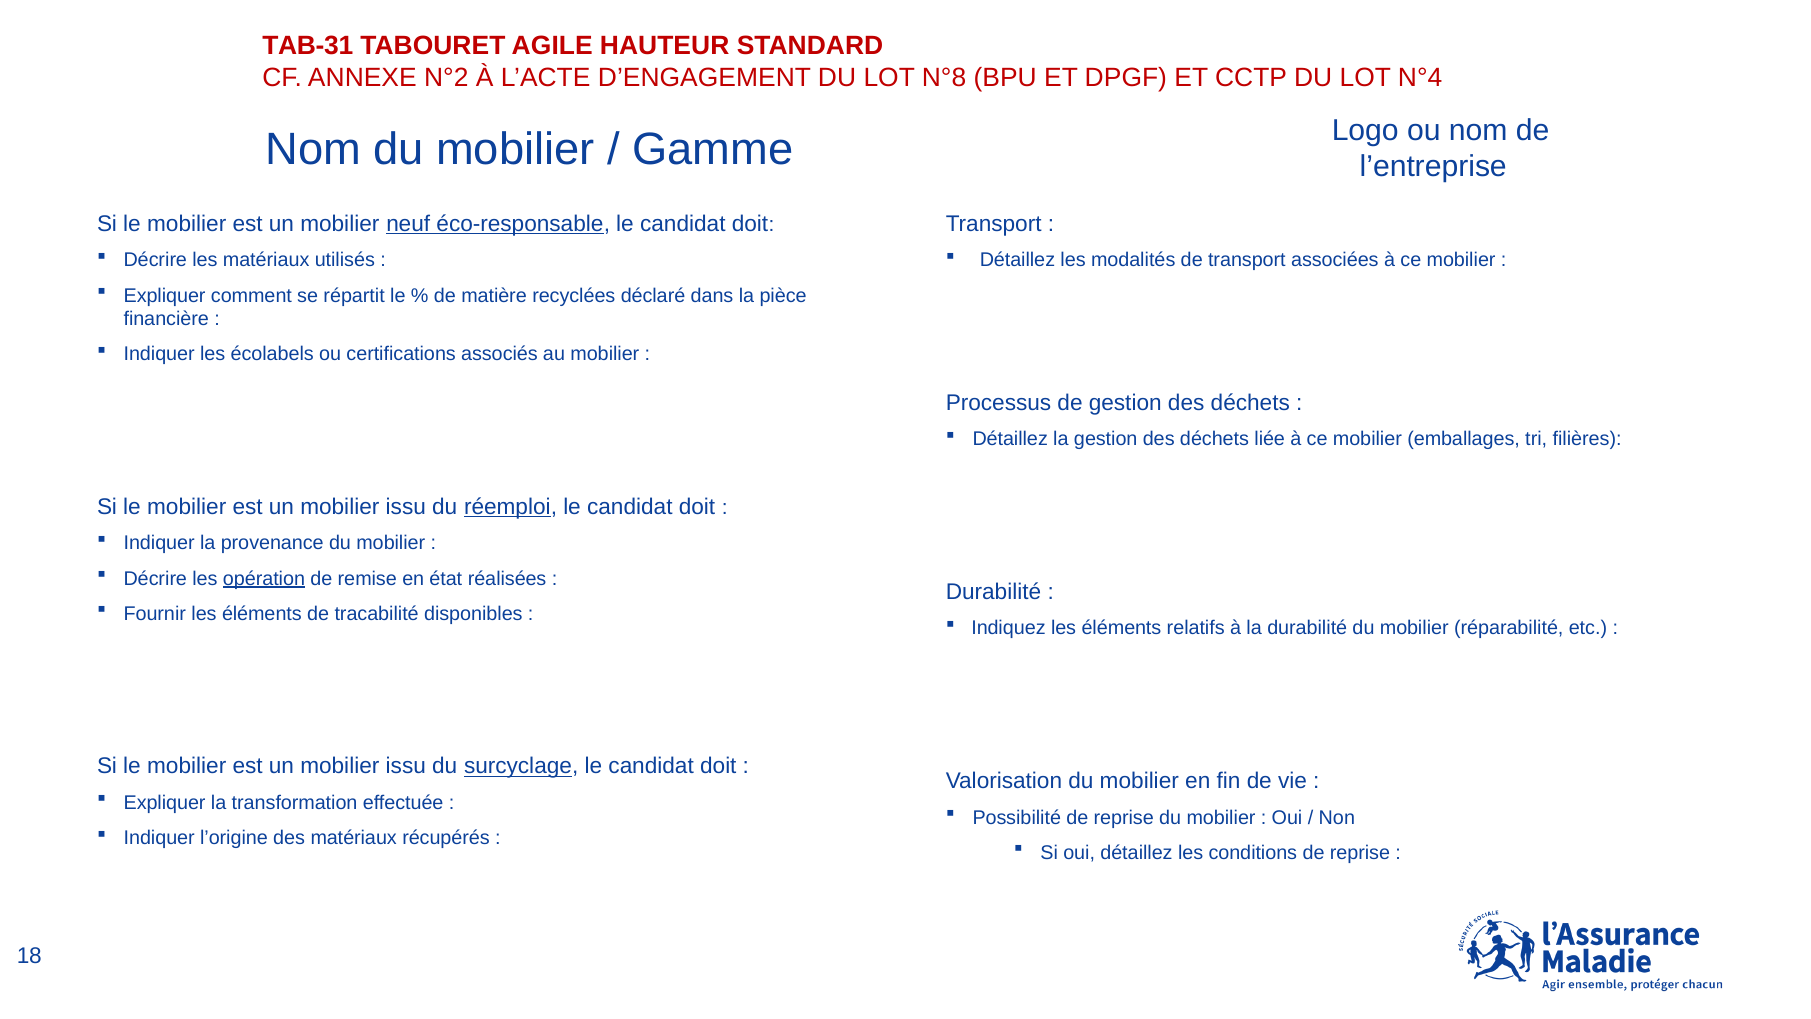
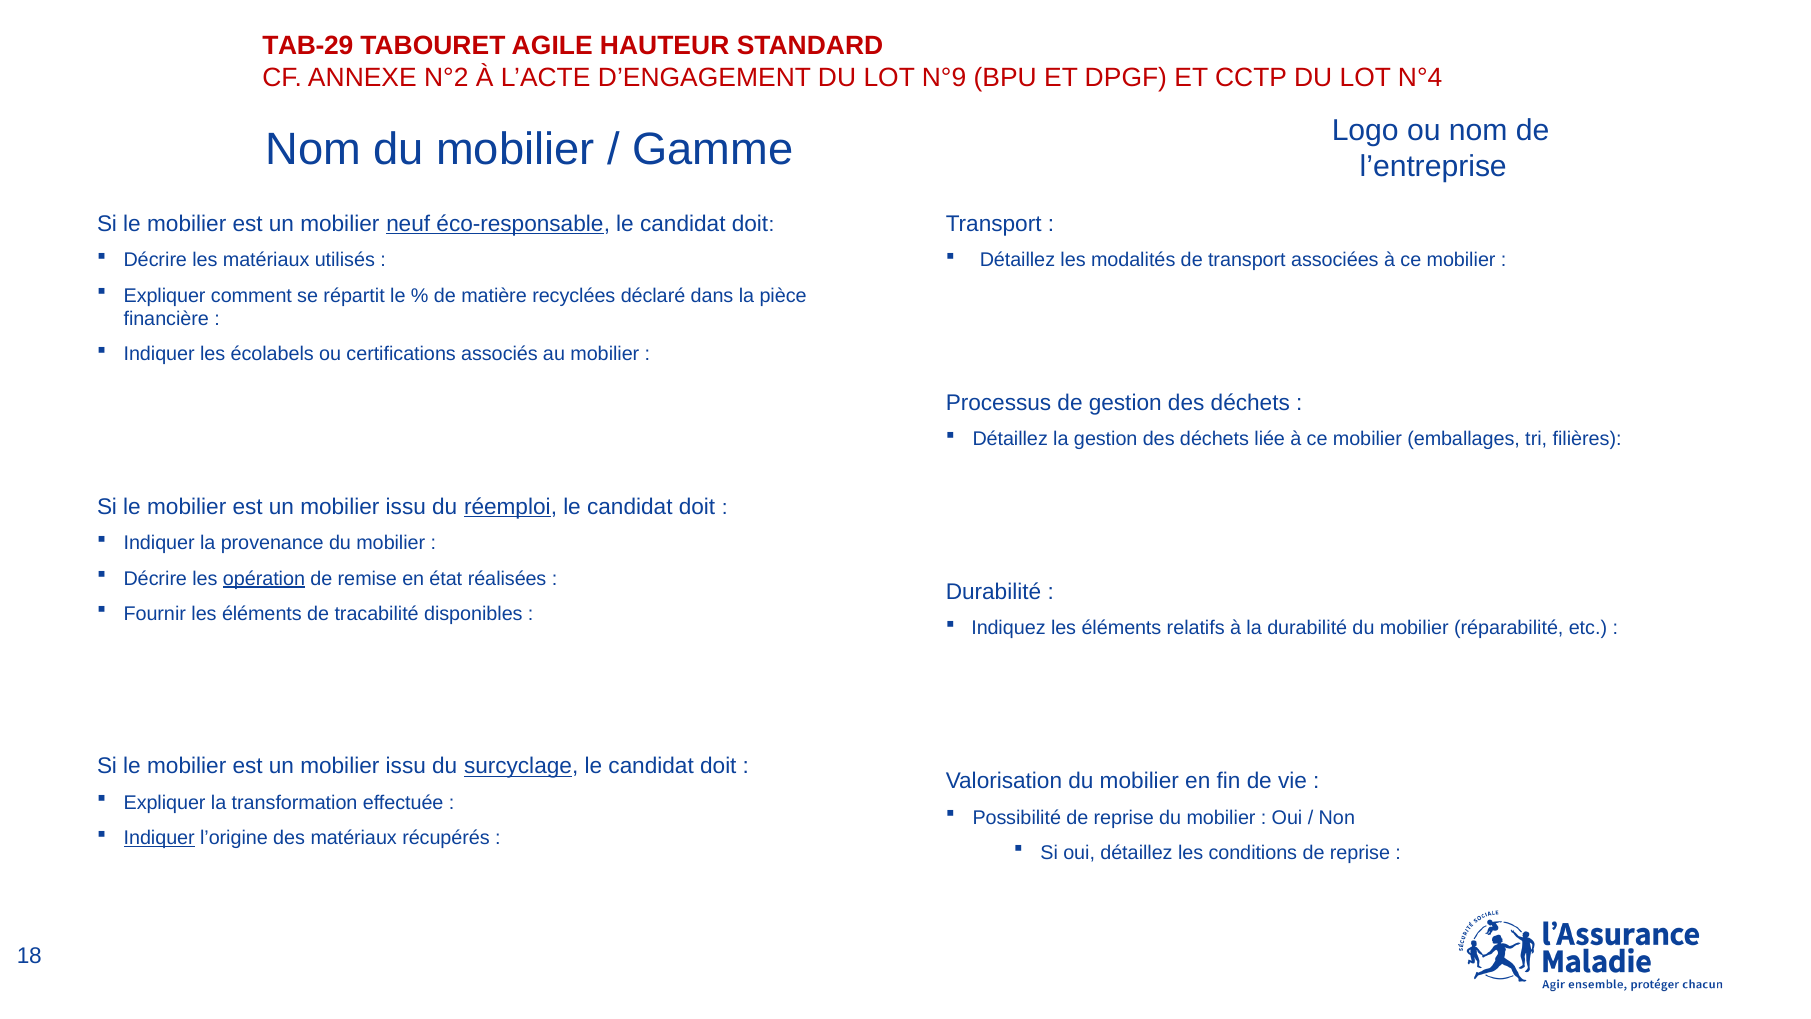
TAB-31: TAB-31 -> TAB-29
N°8: N°8 -> N°9
Indiquer at (159, 838) underline: none -> present
